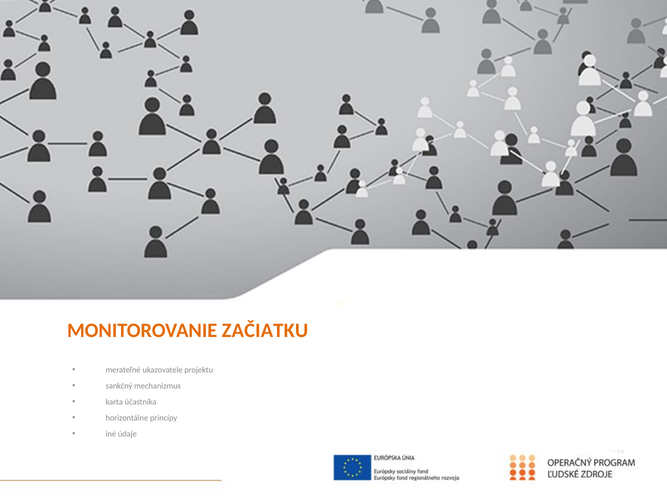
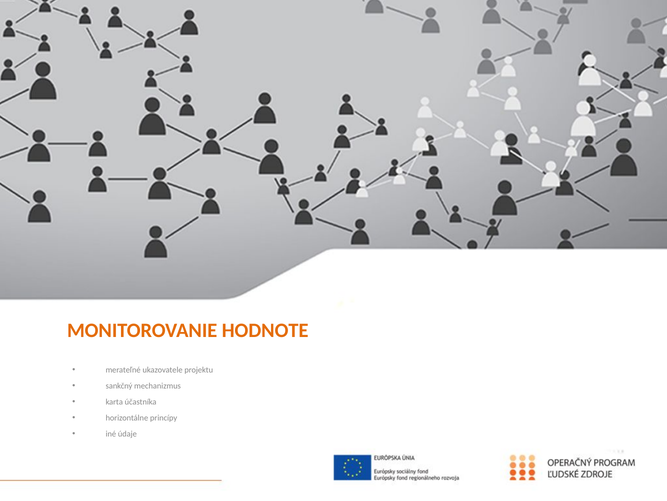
ZAČIATKU: ZAČIATKU -> HODNOTE
